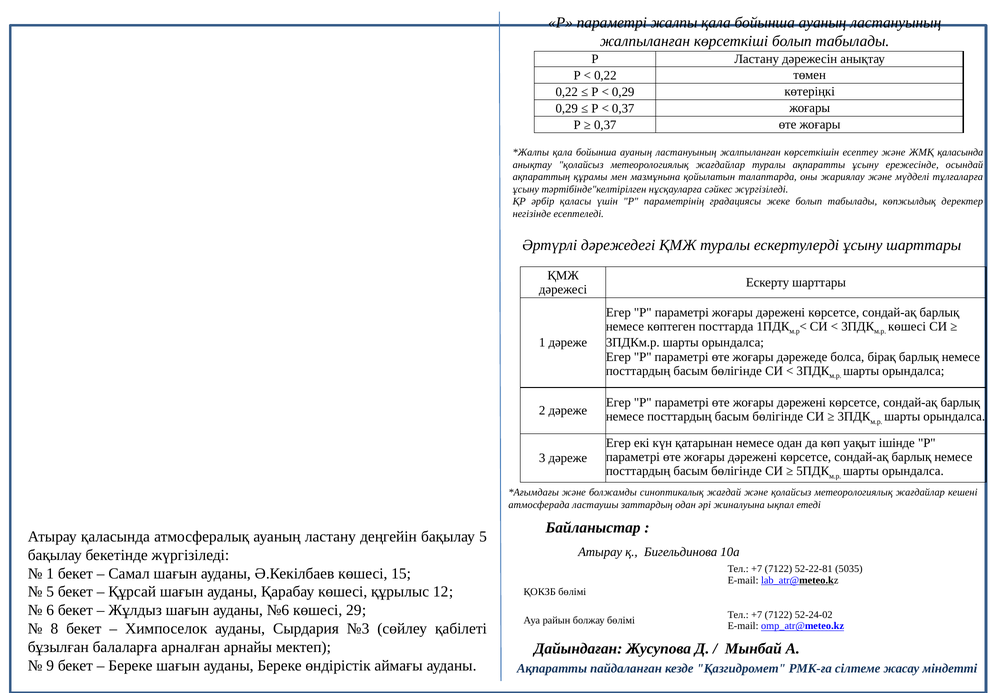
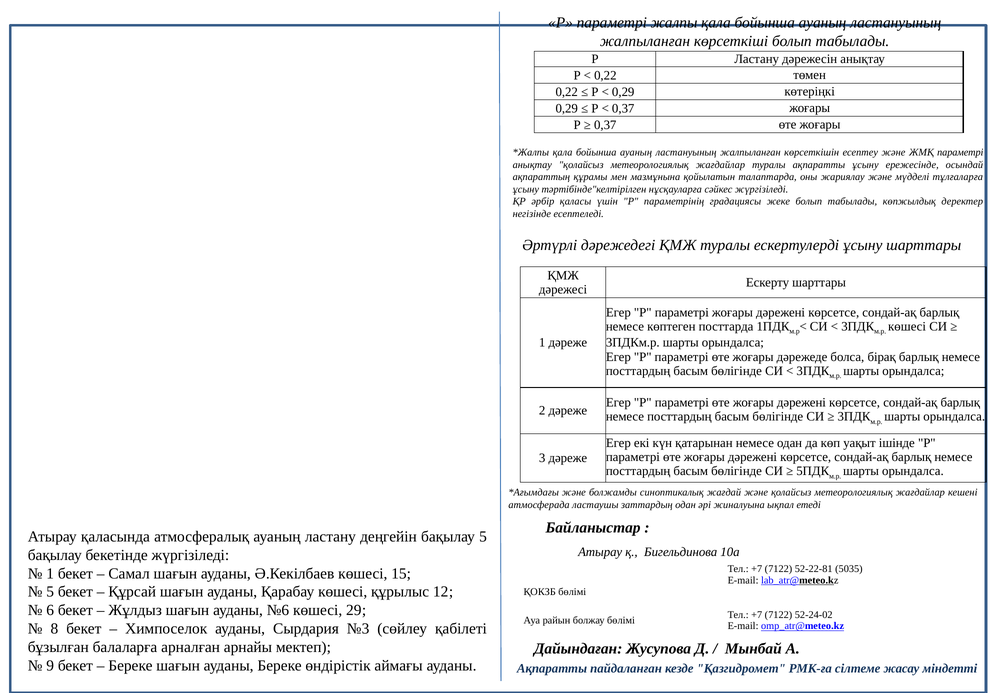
ЖМҚ қаласында: қаласында -> параметрі
